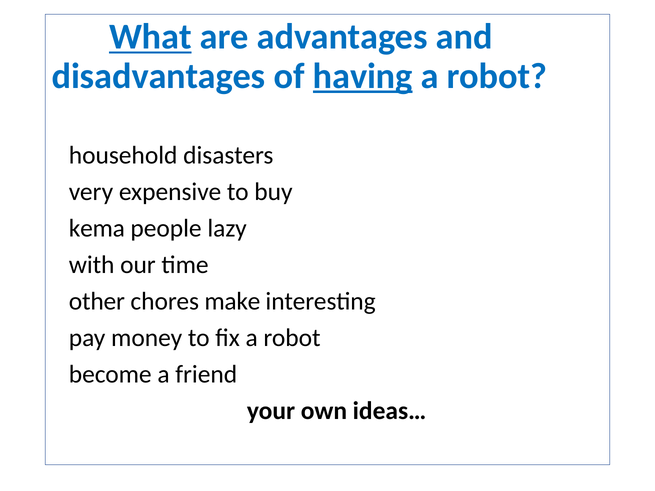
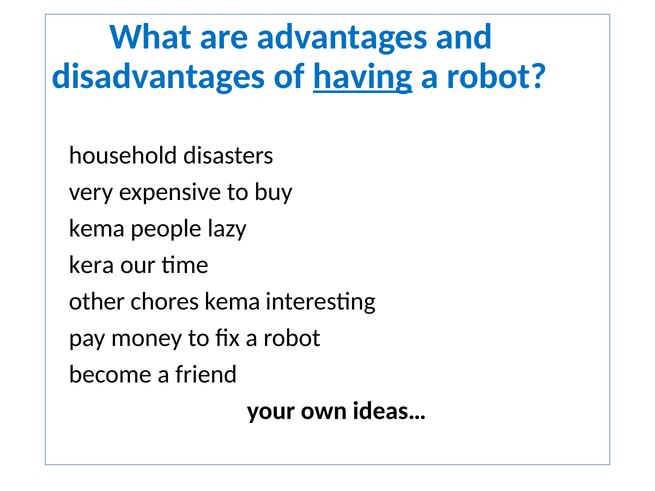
What underline: present -> none
with: with -> kera
chores make: make -> kema
